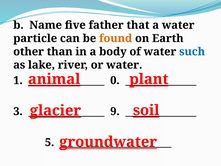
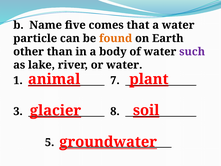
father: father -> comes
such colour: blue -> purple
0: 0 -> 7
9: 9 -> 8
